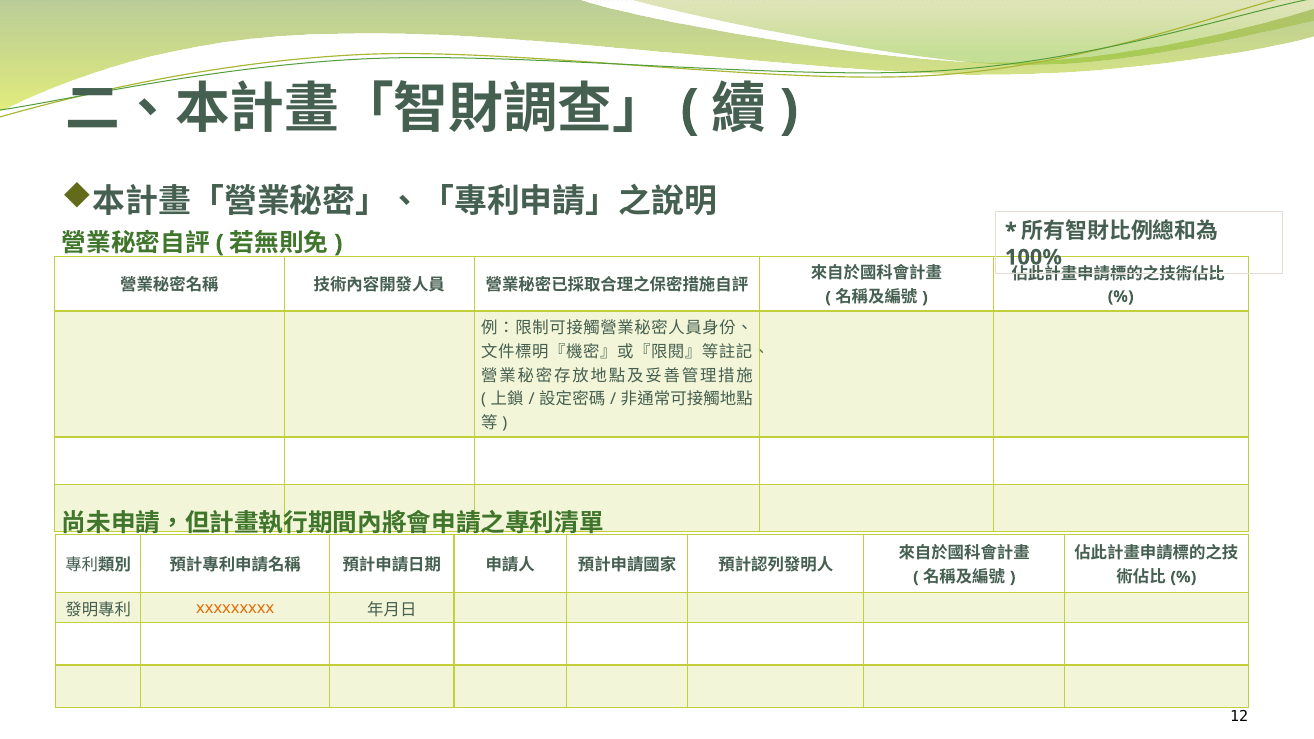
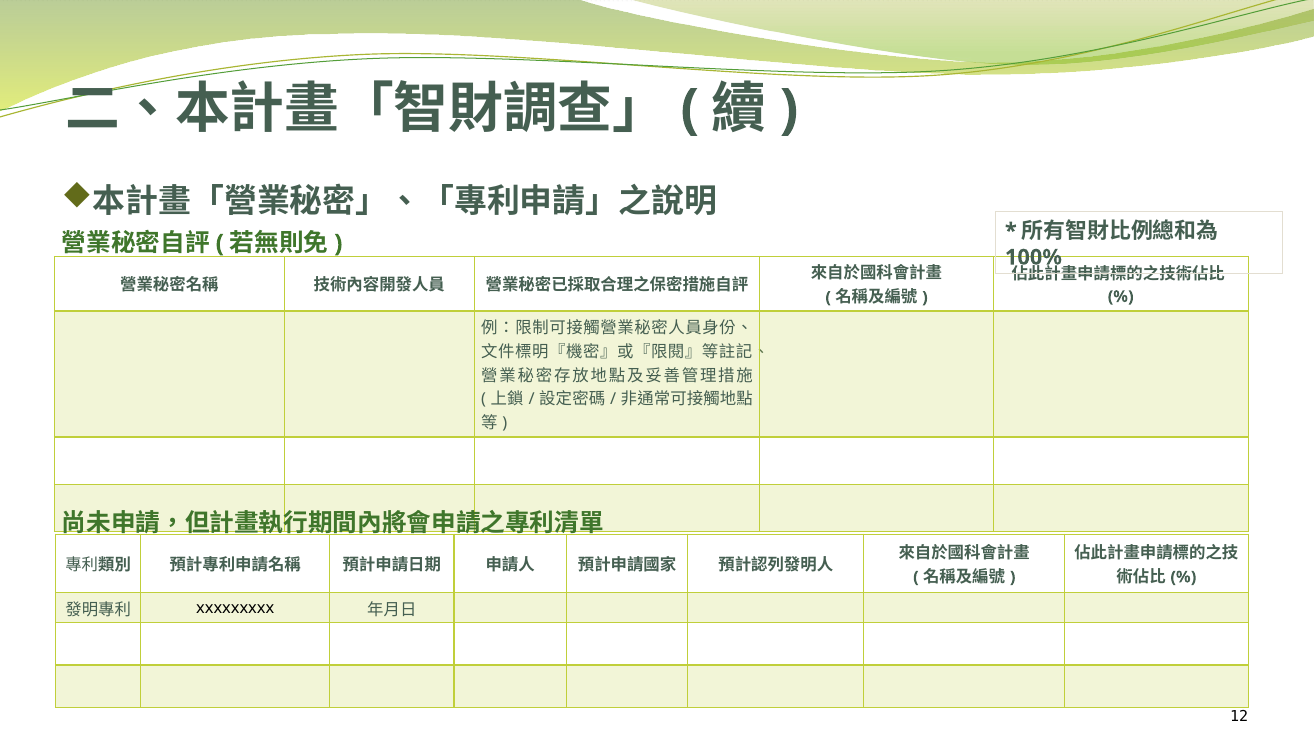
xxxxxxxxx colour: orange -> black
